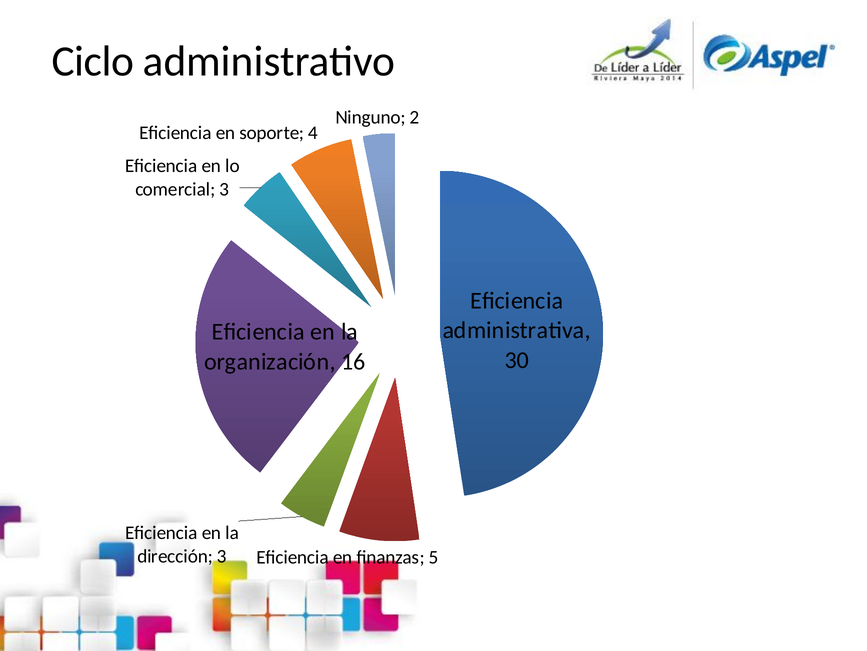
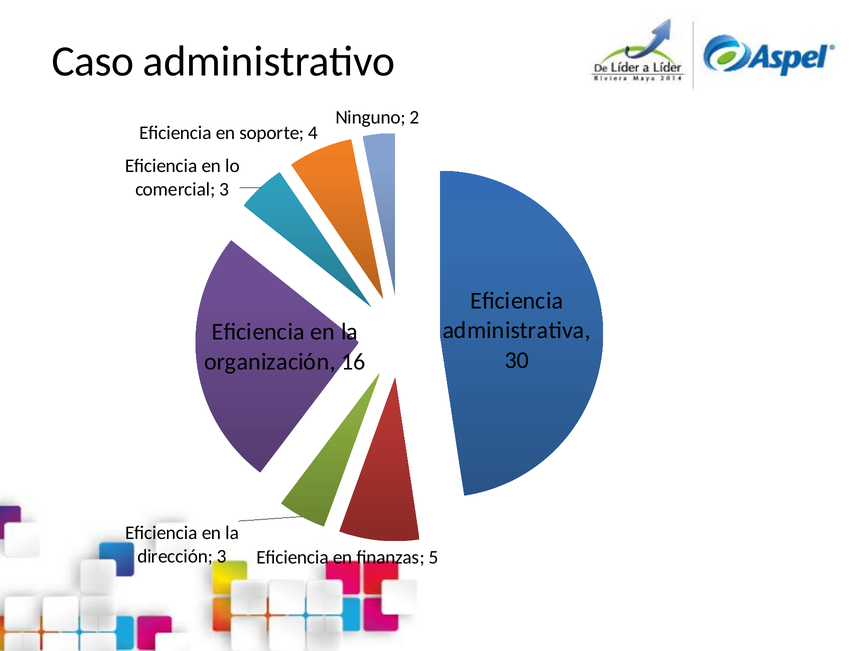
Ciclo: Ciclo -> Caso
